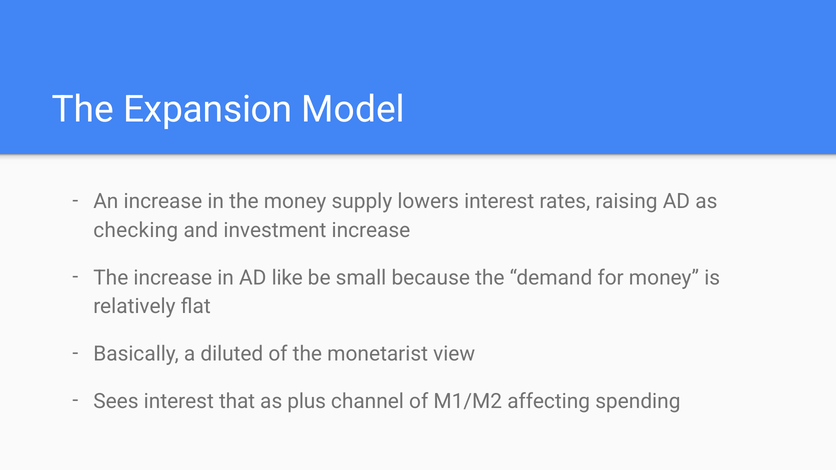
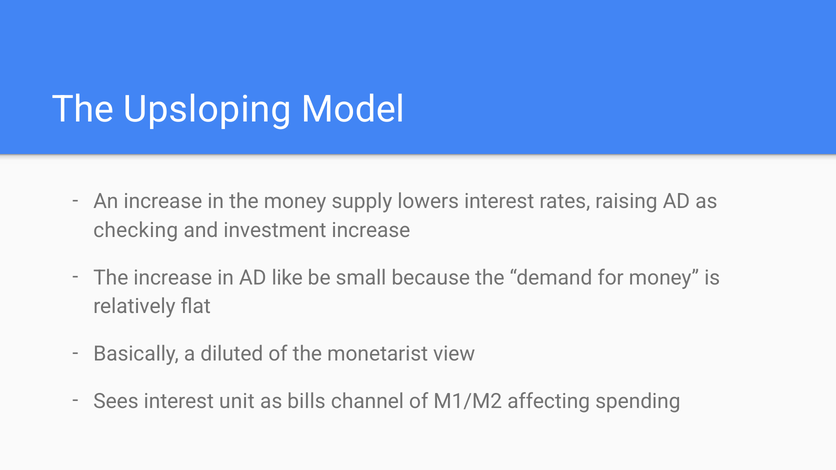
Expansion: Expansion -> Upsloping
that: that -> unit
plus: plus -> bills
